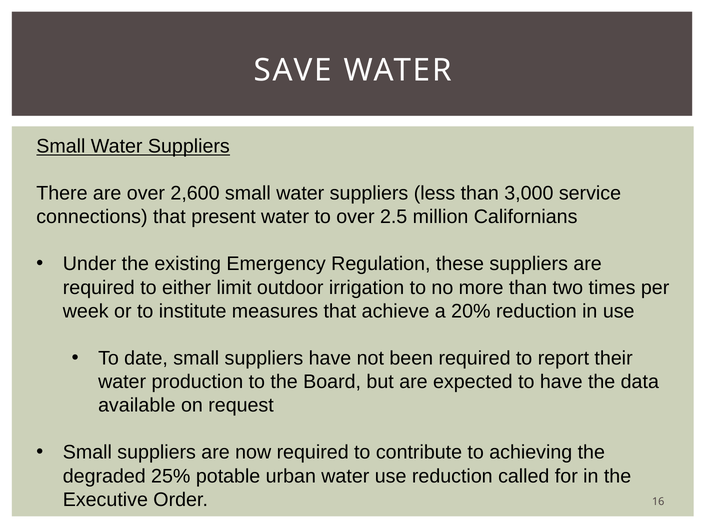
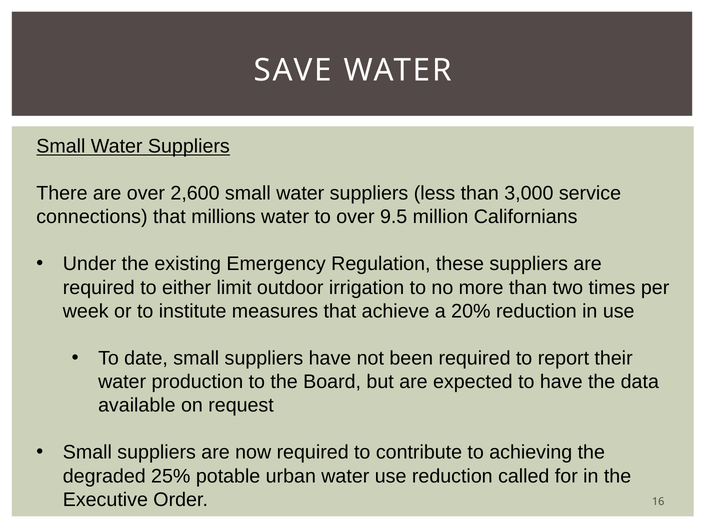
present: present -> millions
2.5: 2.5 -> 9.5
